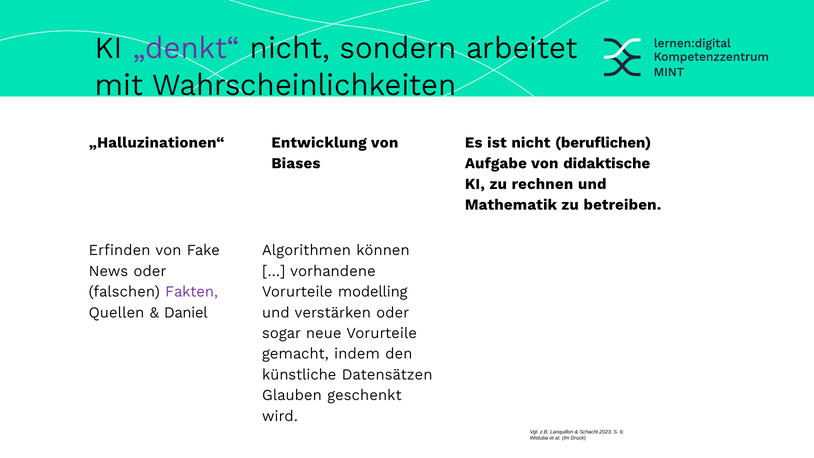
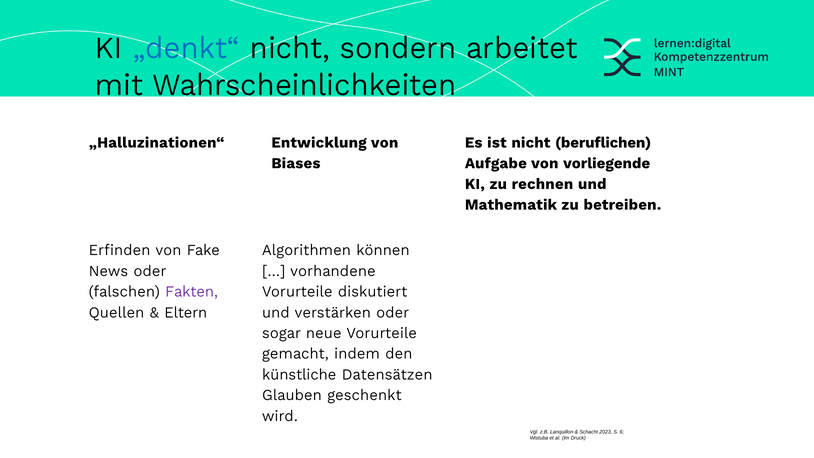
„denkt“ colour: purple -> blue
didaktische: didaktische -> vorliegende
modelling: modelling -> diskutiert
Daniel: Daniel -> Eltern
